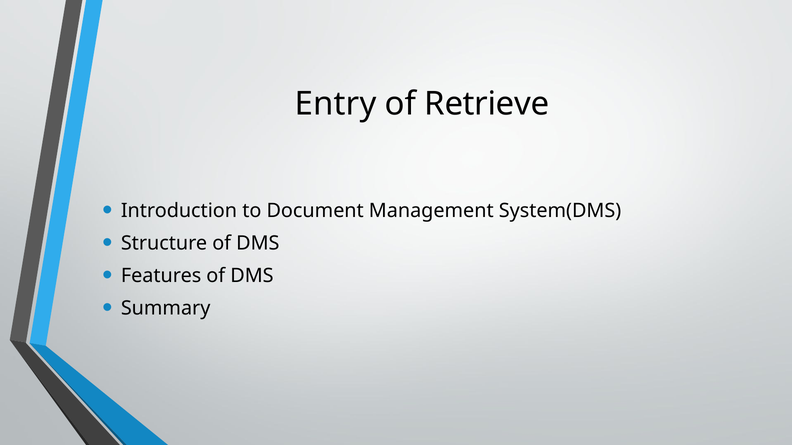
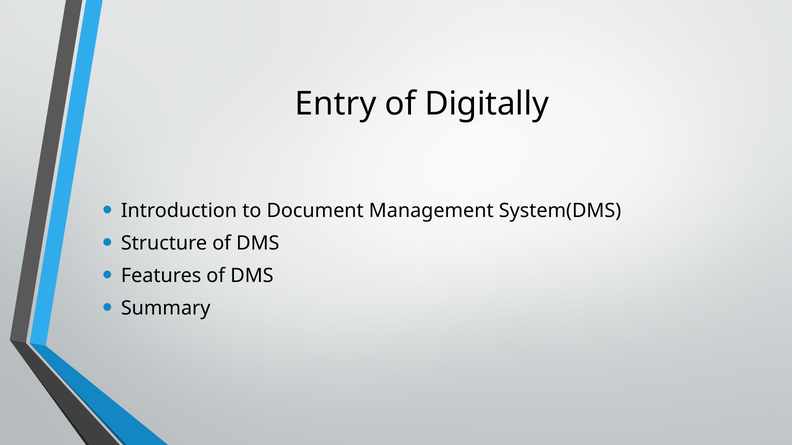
Retrieve: Retrieve -> Digitally
